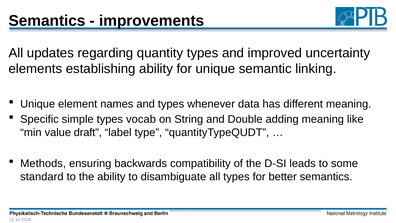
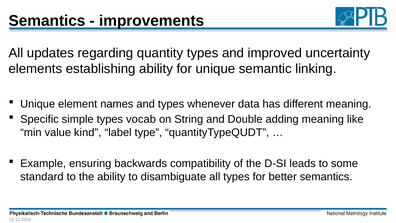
draft: draft -> kind
Methods: Methods -> Example
